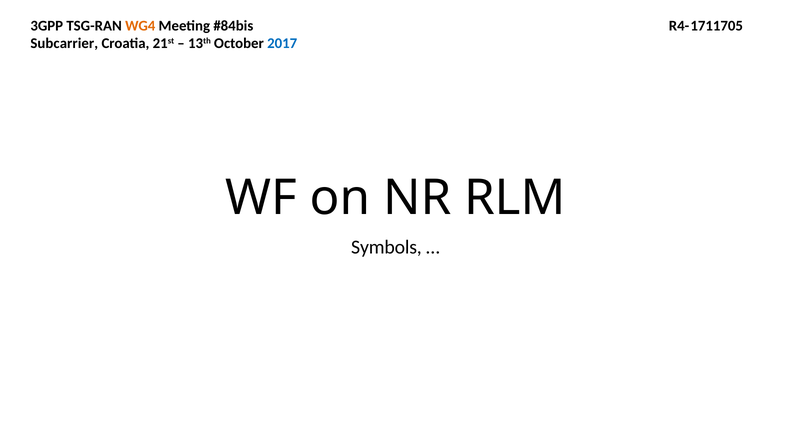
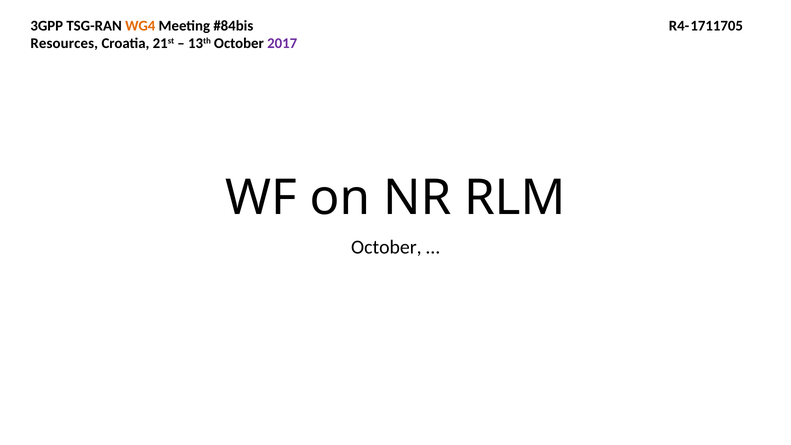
Subcarrier: Subcarrier -> Resources
2017 colour: blue -> purple
Symbols at (386, 247): Symbols -> October
